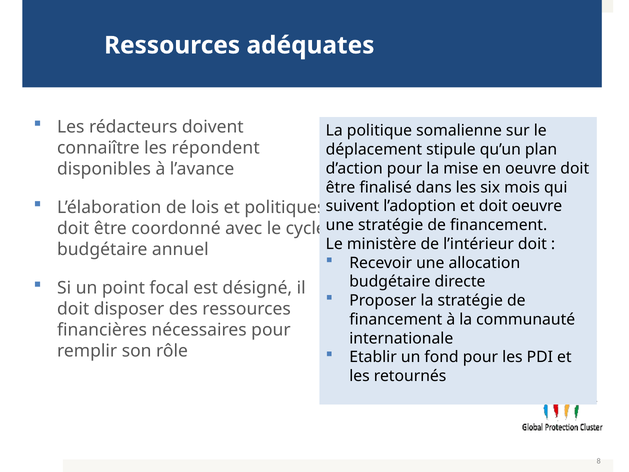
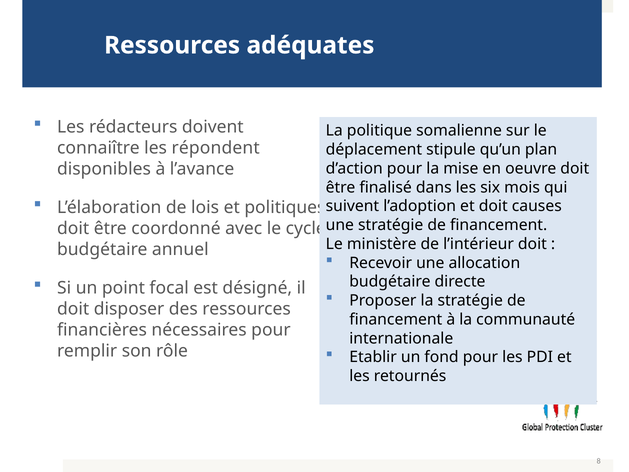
doit oeuvre: oeuvre -> causes
